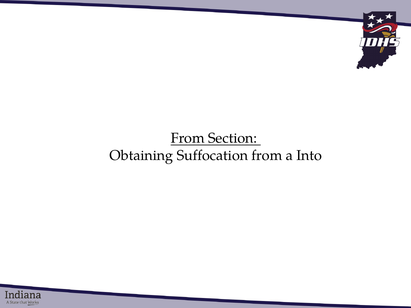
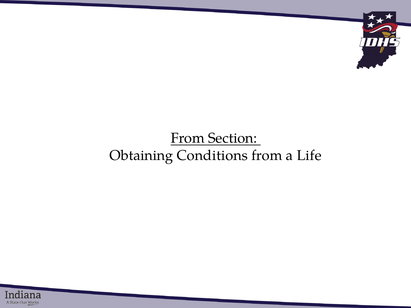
Suffocation: Suffocation -> Conditions
Into: Into -> Life
